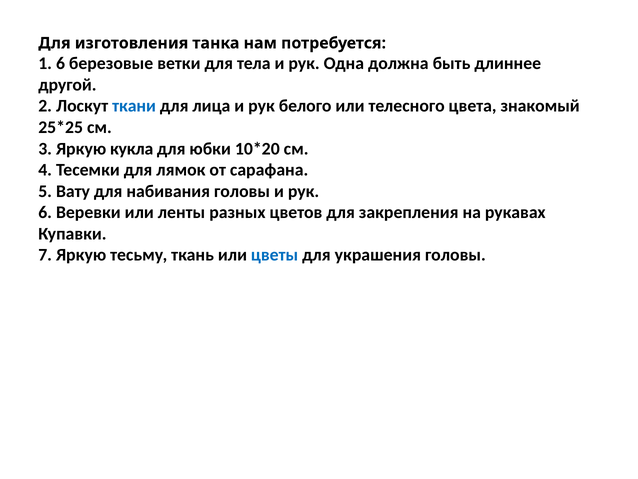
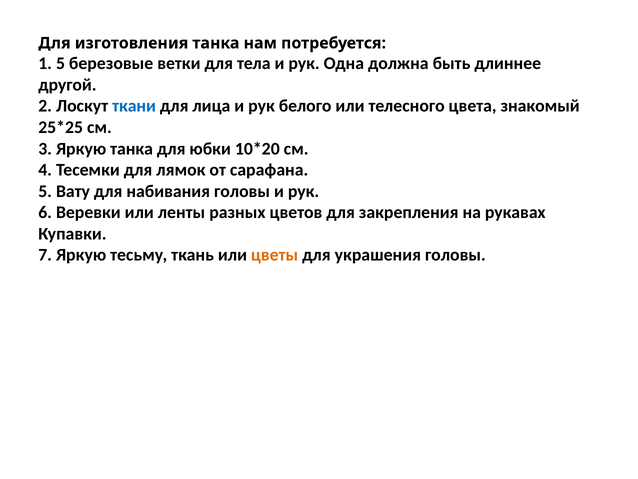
1 6: 6 -> 5
Яркую кукла: кукла -> танка
цветы colour: blue -> orange
